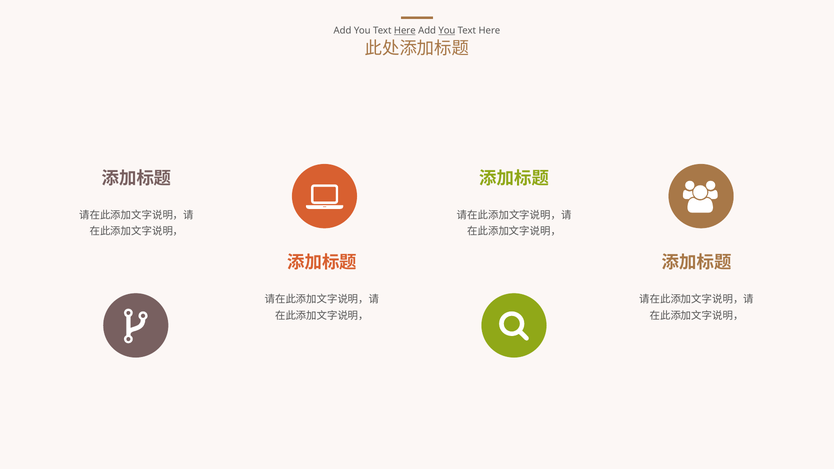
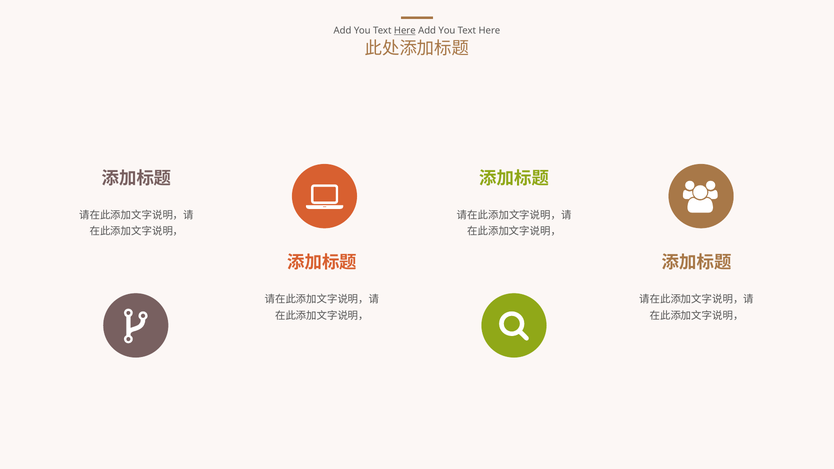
You at (447, 31) underline: present -> none
